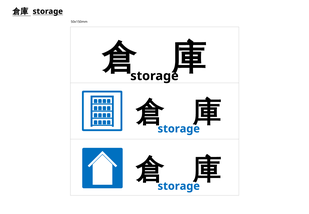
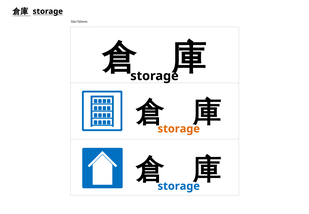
storage at (179, 129) colour: blue -> orange
